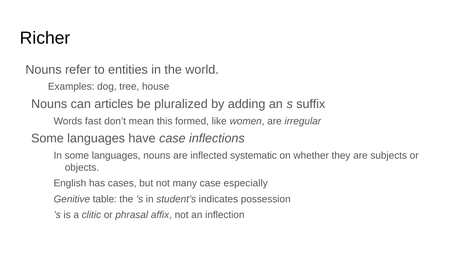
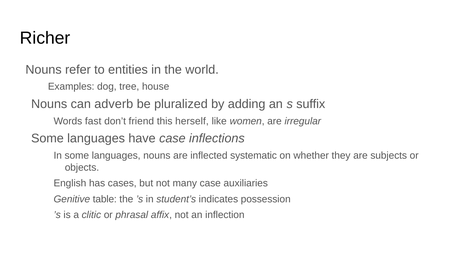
articles: articles -> adverb
mean: mean -> friend
formed: formed -> herself
especially: especially -> auxiliaries
